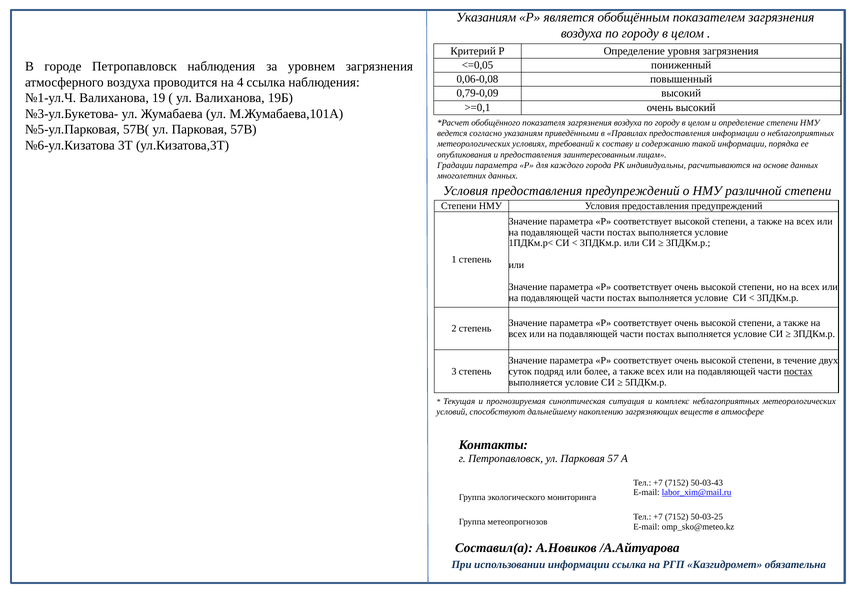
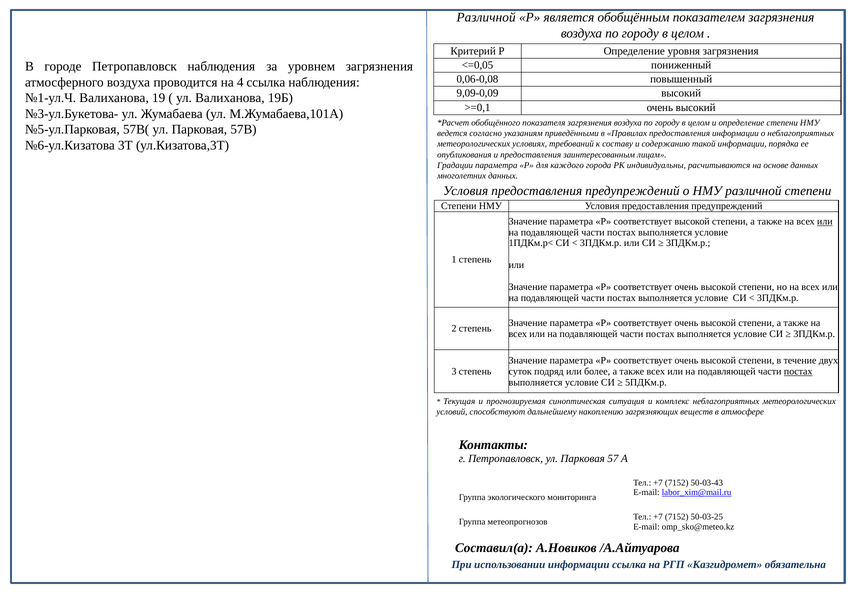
Указаниям at (486, 18): Указаниям -> Различной
0,79-0,09: 0,79-0,09 -> 9,09-0,09
или at (825, 221) underline: none -> present
